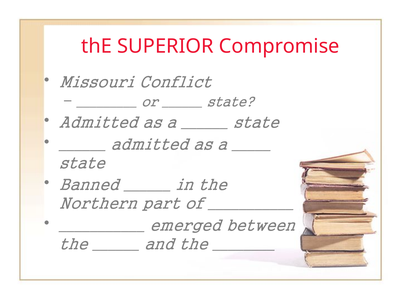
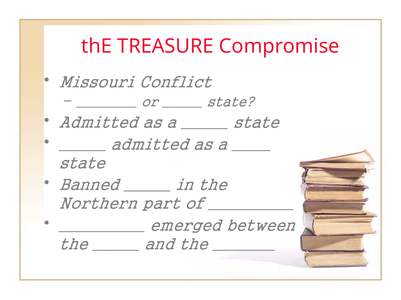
SUPERIOR: SUPERIOR -> TREASURE
